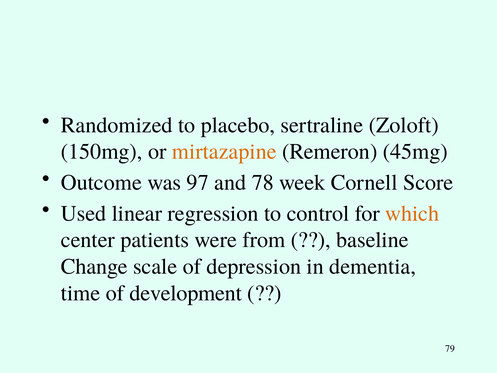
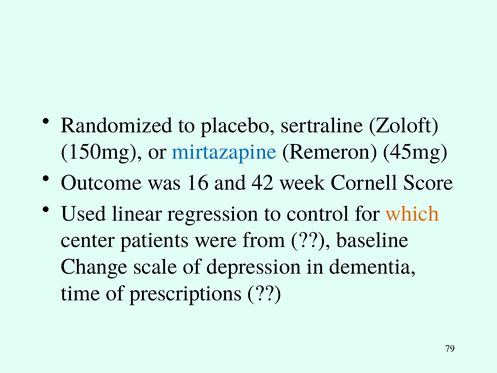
mirtazapine colour: orange -> blue
97: 97 -> 16
78: 78 -> 42
development: development -> prescriptions
